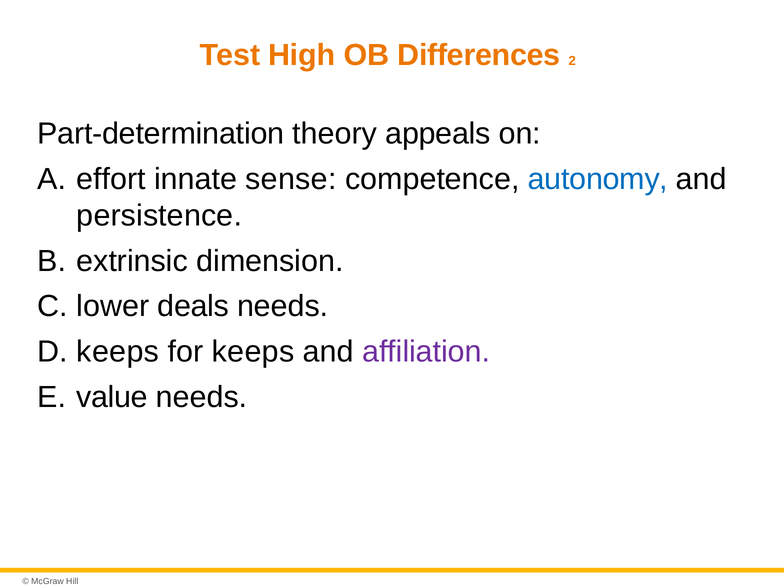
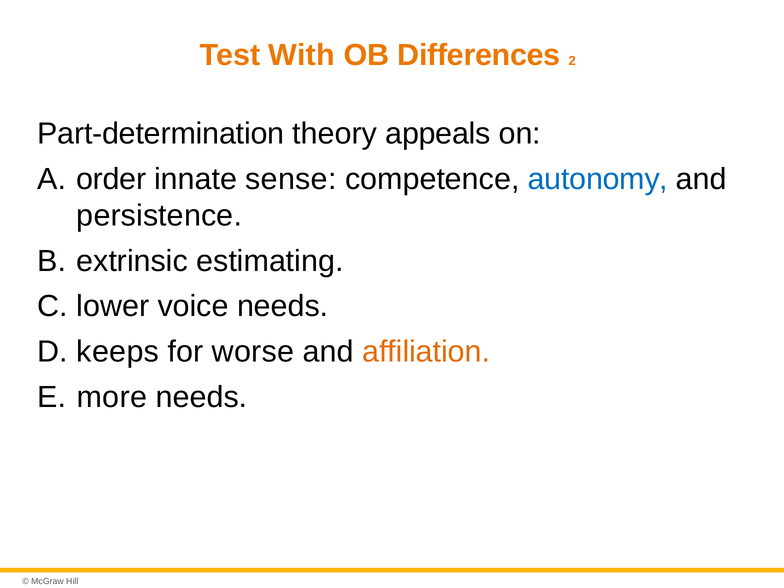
High: High -> With
effort: effort -> order
dimension: dimension -> estimating
deals: deals -> voice
for keeps: keeps -> worse
affiliation colour: purple -> orange
value: value -> more
